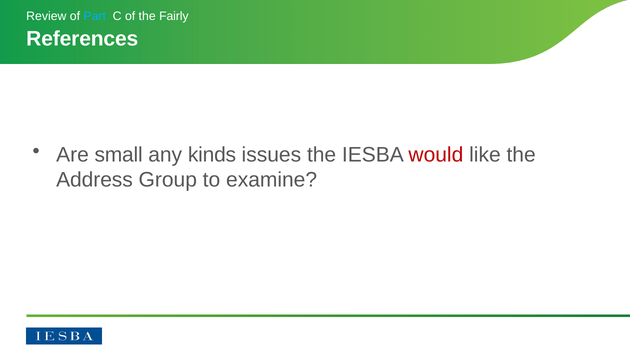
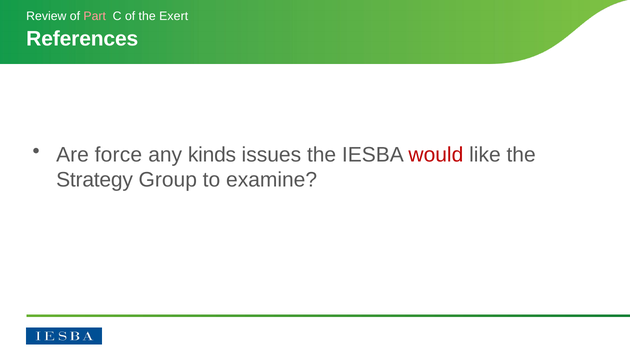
Part colour: light blue -> pink
Fairly: Fairly -> Exert
small: small -> force
Address: Address -> Strategy
